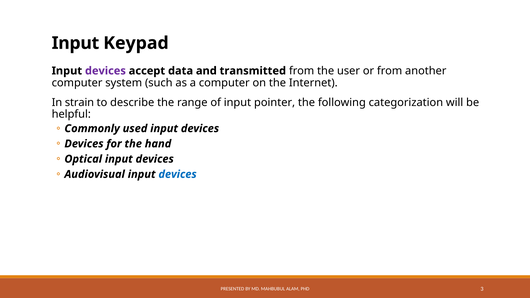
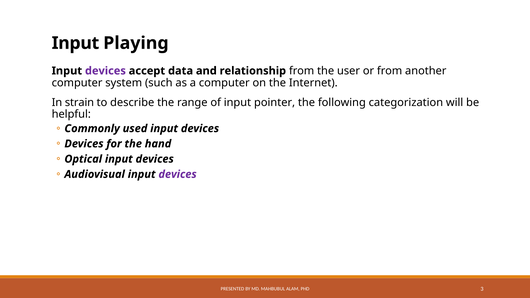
Keypad: Keypad -> Playing
transmitted: transmitted -> relationship
devices at (178, 174) colour: blue -> purple
